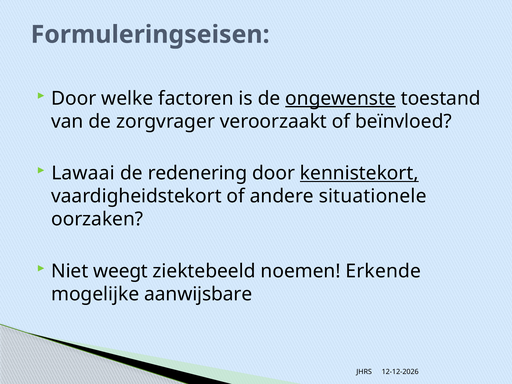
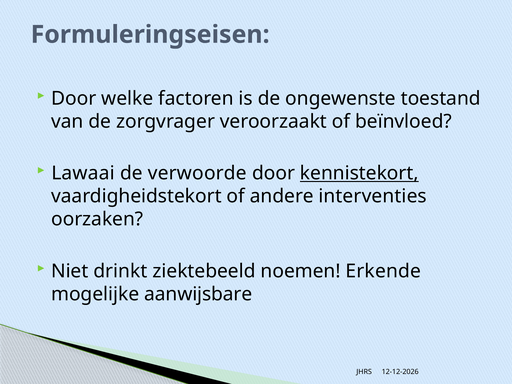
ongewenste underline: present -> none
redenering: redenering -> verwoorde
situationele: situationele -> interventies
weegt: weegt -> drinkt
